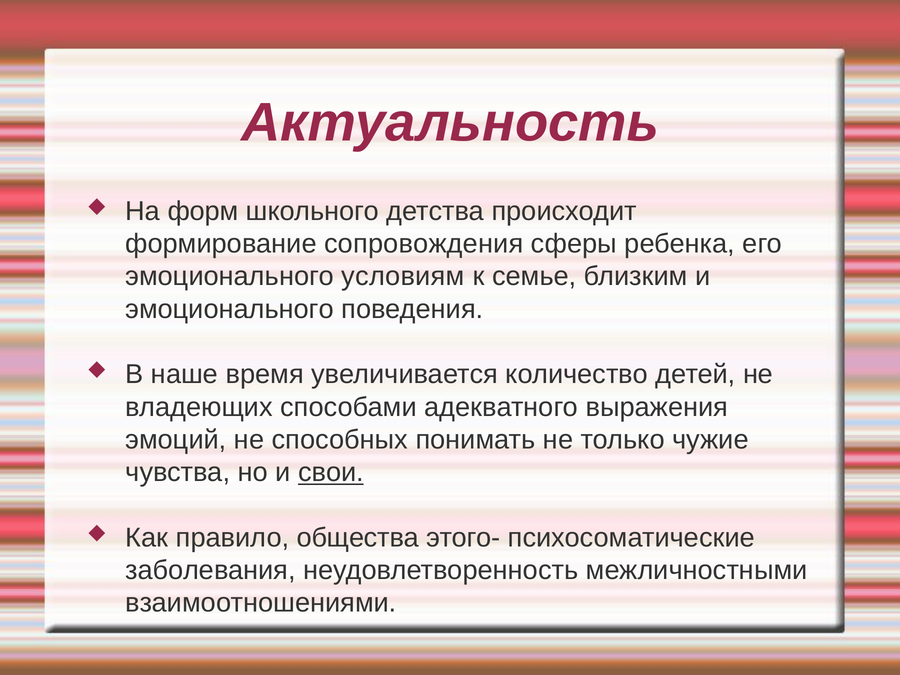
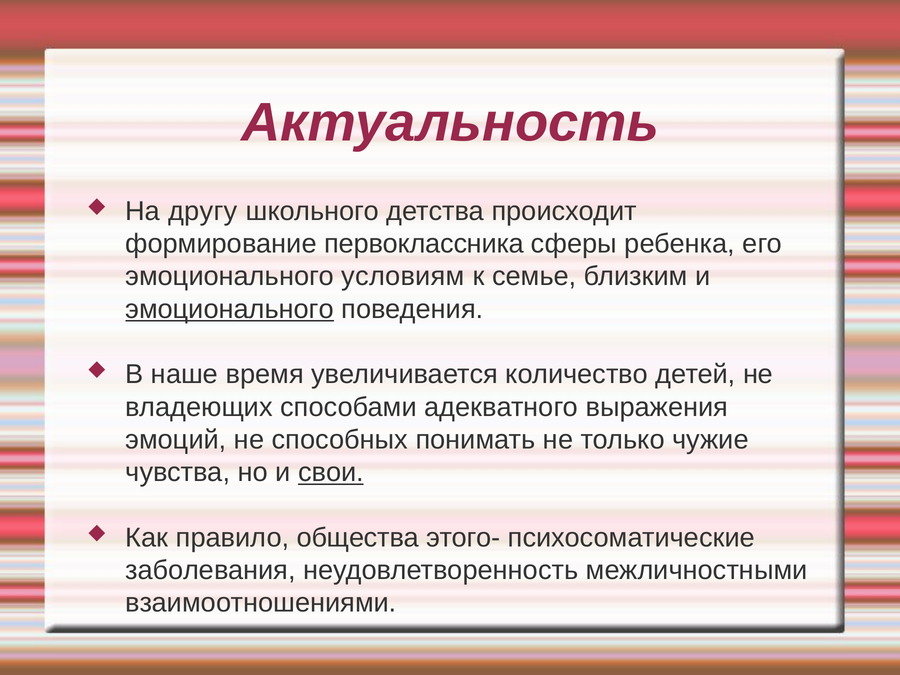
форм: форм -> другу
сопровождения: сопровождения -> первоклассника
эмоционального at (230, 309) underline: none -> present
